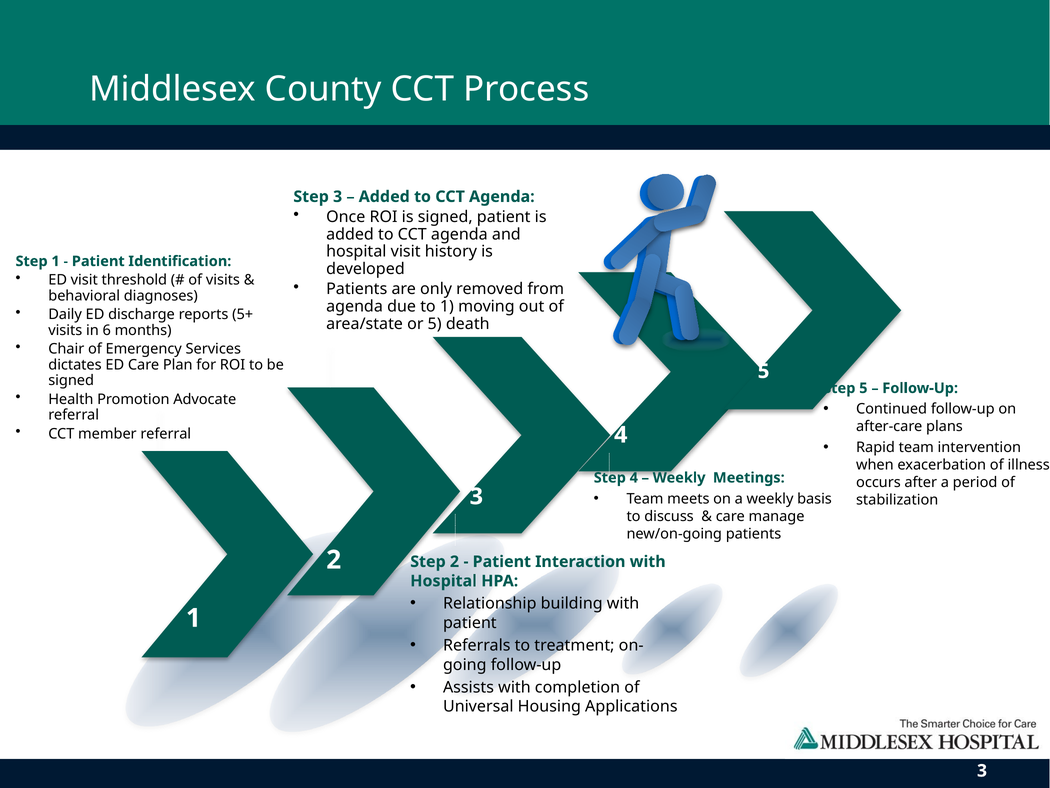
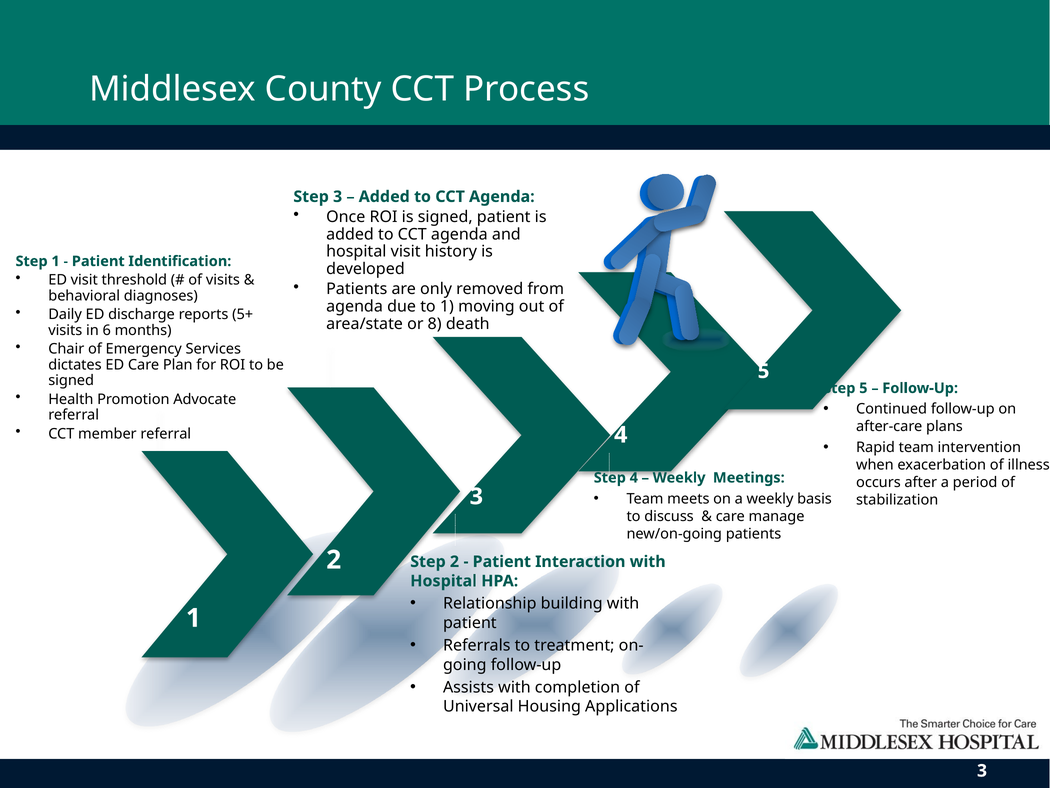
or 5: 5 -> 8
